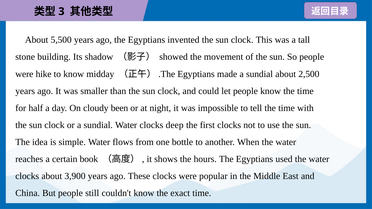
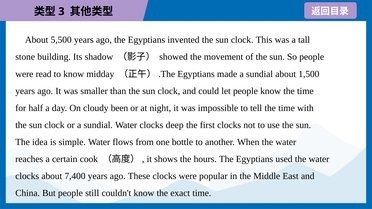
hike: hike -> read
2,500: 2,500 -> 1,500
book: book -> cook
3,900: 3,900 -> 7,400
